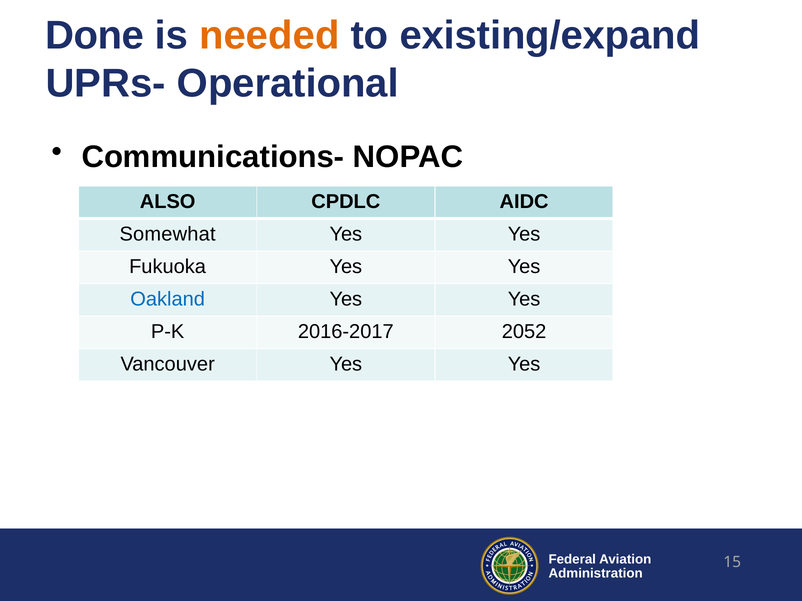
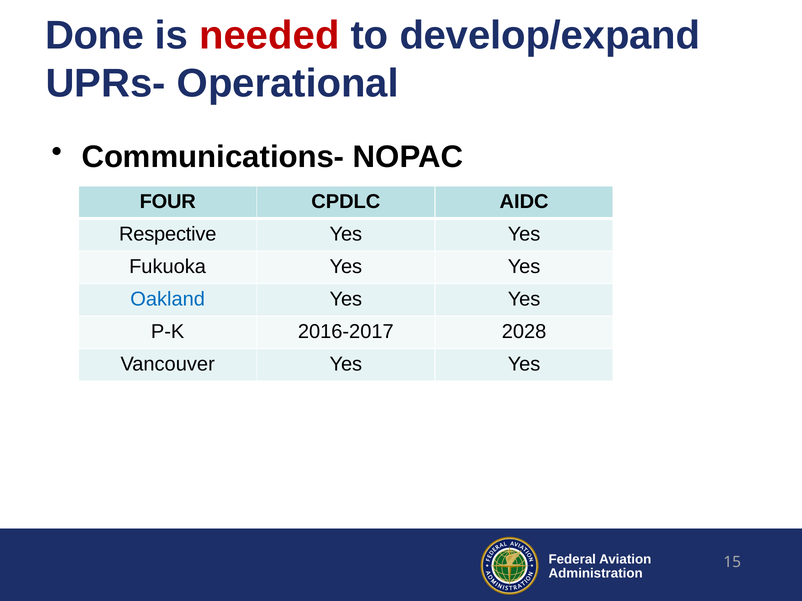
needed colour: orange -> red
existing/expand: existing/expand -> develop/expand
ALSO: ALSO -> FOUR
Somewhat: Somewhat -> Respective
2052: 2052 -> 2028
